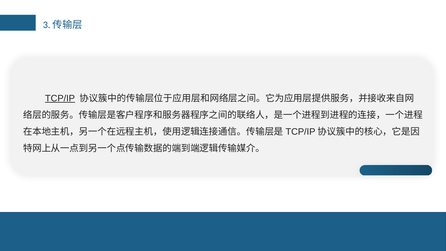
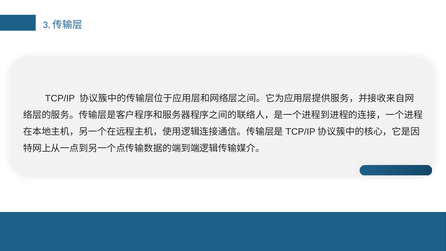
TCP/IP underline: present -> none
